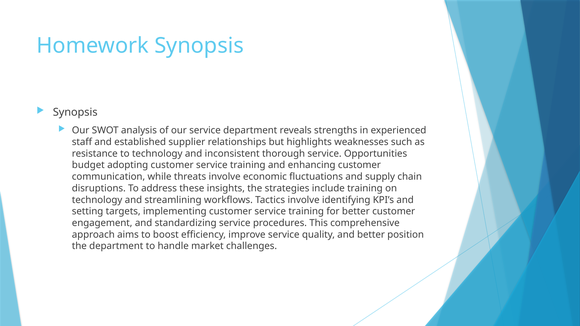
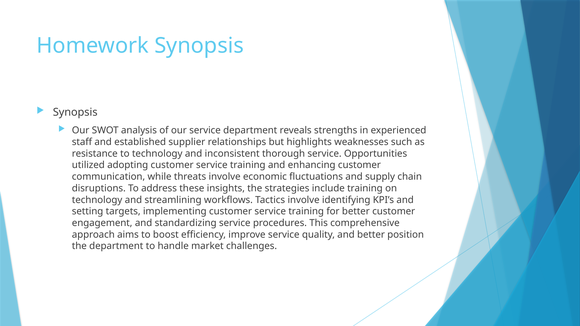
budget: budget -> utilized
